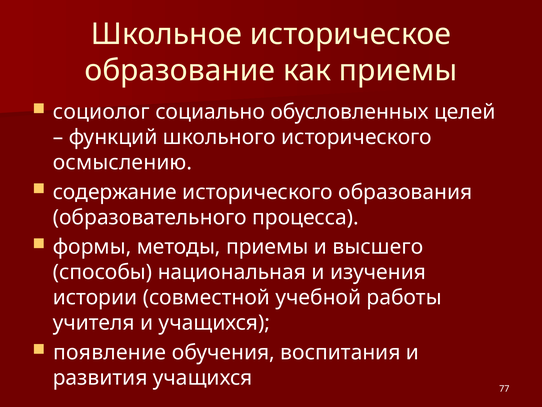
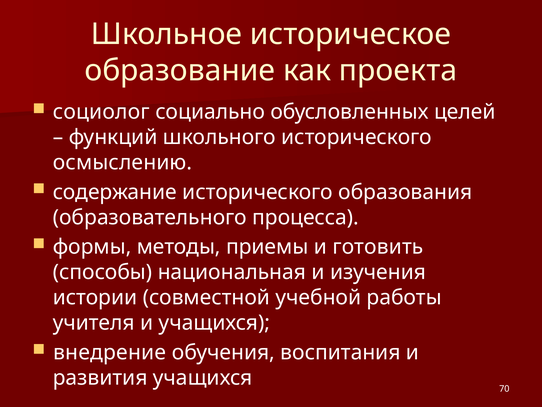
как приемы: приемы -> проекта
высшего: высшего -> готовить
появление: появление -> внедрение
77: 77 -> 70
